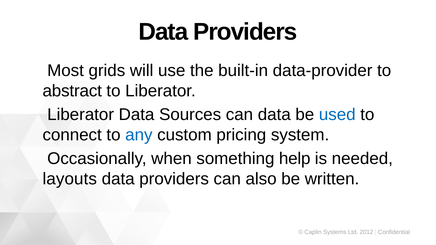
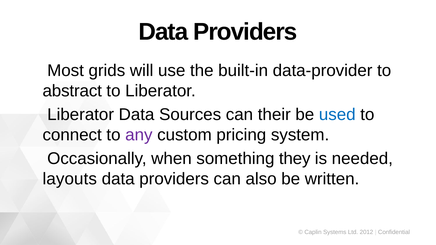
can data: data -> their
any colour: blue -> purple
help: help -> they
